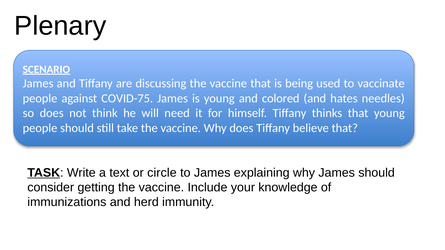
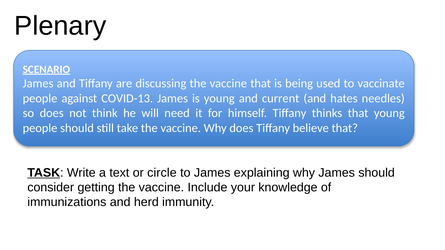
COVID-75: COVID-75 -> COVID-13
colored: colored -> current
